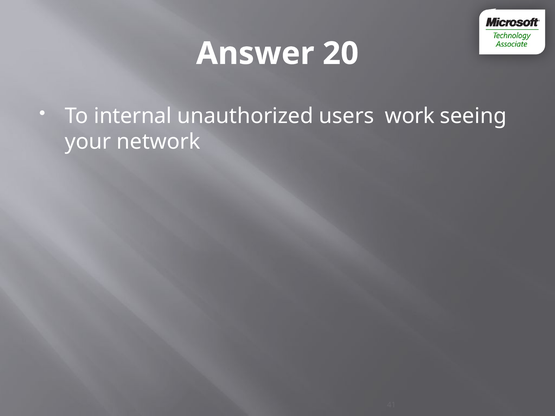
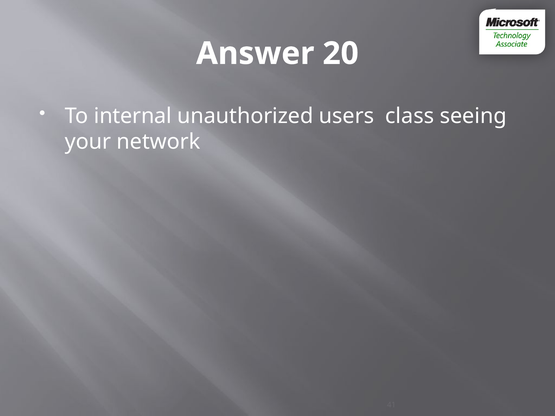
work: work -> class
